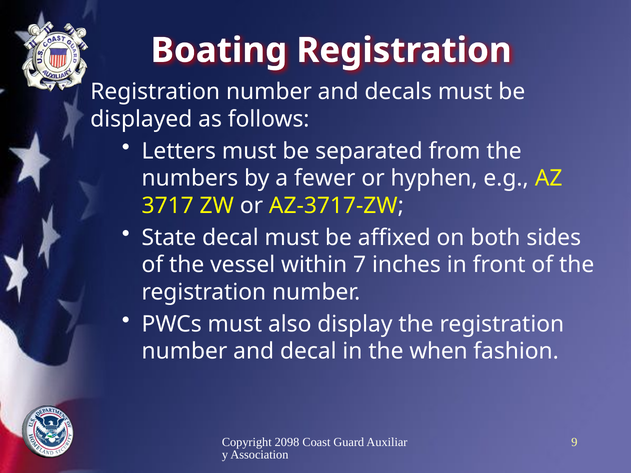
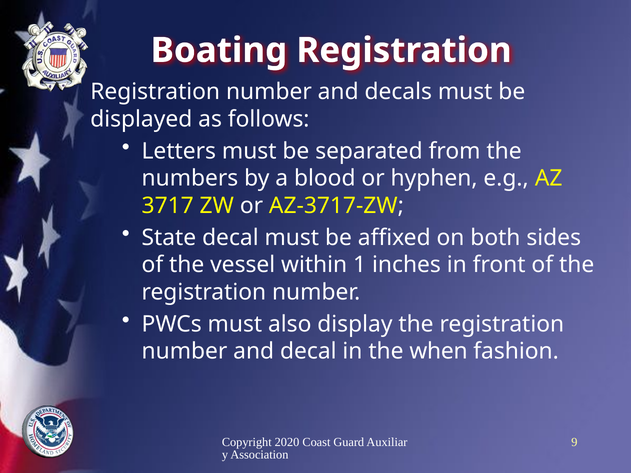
fewer: fewer -> blood
7: 7 -> 1
2098: 2098 -> 2020
